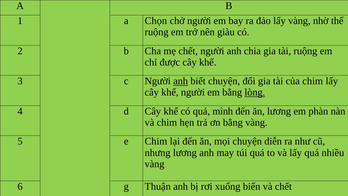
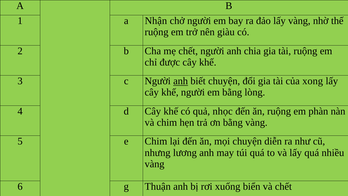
Chọn: Chọn -> Nhận
của chim: chim -> xong
lòng underline: present -> none
mình: mình -> nhọc
ăn lương: lương -> ruộng
